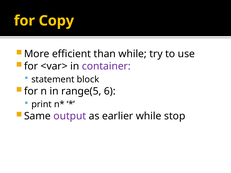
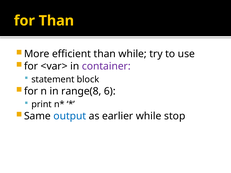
for Copy: Copy -> Than
range(5: range(5 -> range(8
output colour: purple -> blue
